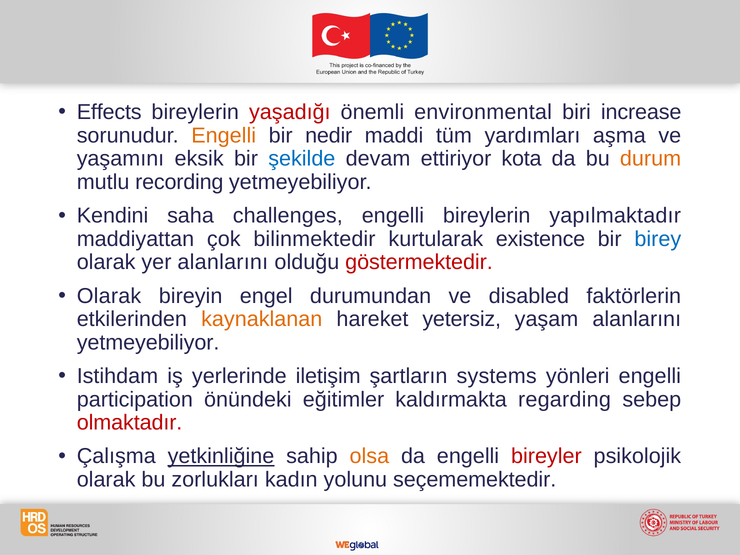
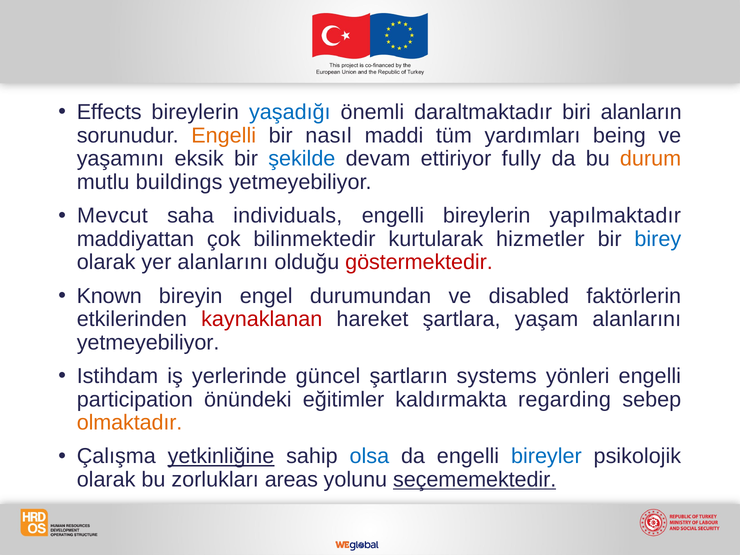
yaşadığı colour: red -> blue
environmental: environmental -> daraltmaktadır
increase: increase -> alanların
nedir: nedir -> nasıl
aşma: aşma -> being
kota: kota -> fully
recording: recording -> buildings
Kendini: Kendini -> Mevcut
challenges: challenges -> individuals
existence: existence -> hizmetler
Olarak at (109, 296): Olarak -> Known
kaynaklanan colour: orange -> red
yetersiz: yetersiz -> şartlara
iletişim: iletişim -> güncel
olmaktadır colour: red -> orange
olsa colour: orange -> blue
bireyler colour: red -> blue
kadın: kadın -> areas
seçememektedir underline: none -> present
